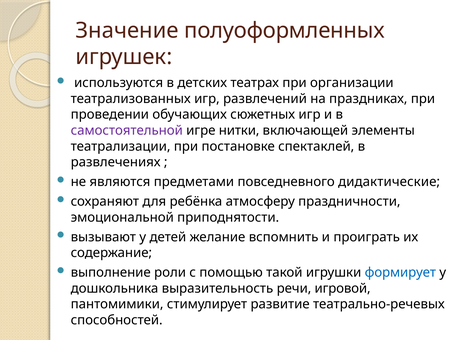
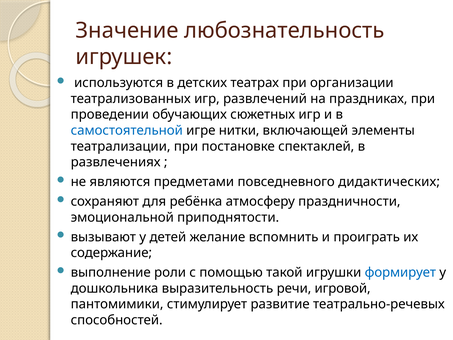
полуоформленных: полуоформленных -> любознательность
самостоятельной colour: purple -> blue
дидактические: дидактические -> дидактических
